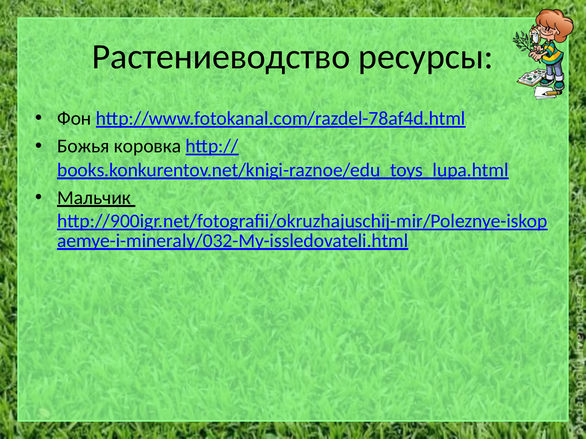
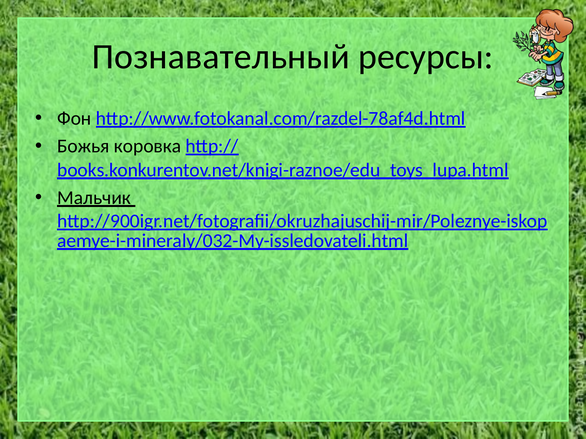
Растениеводство: Растениеводство -> Познавательный
